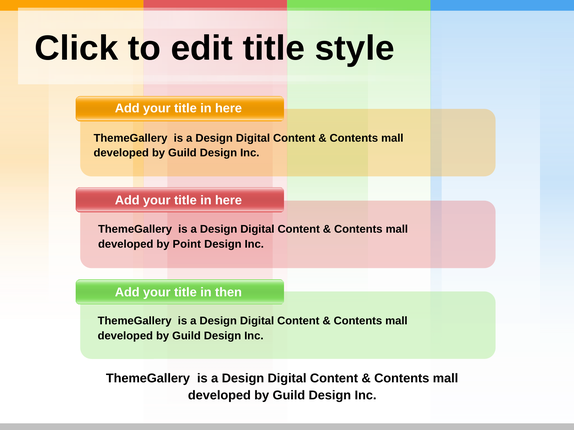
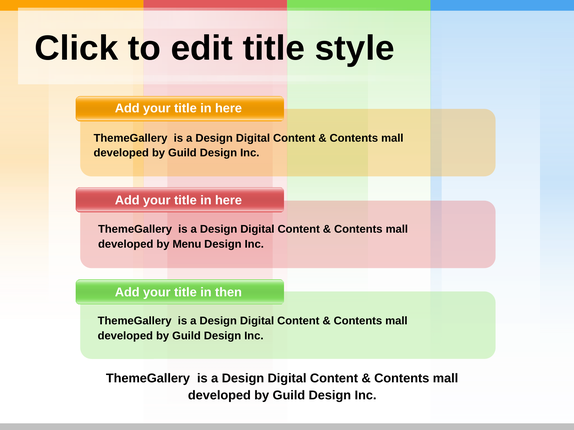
Point: Point -> Menu
